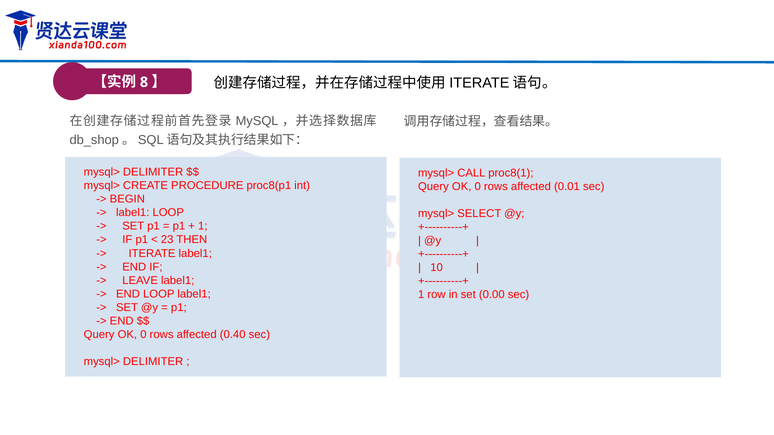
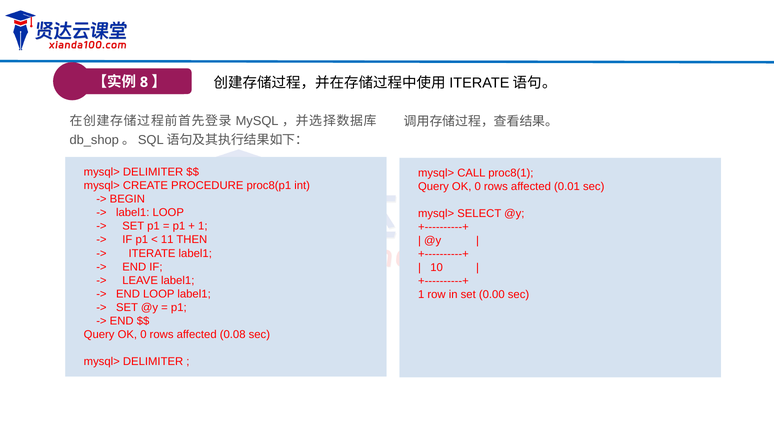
23: 23 -> 11
0.40: 0.40 -> 0.08
